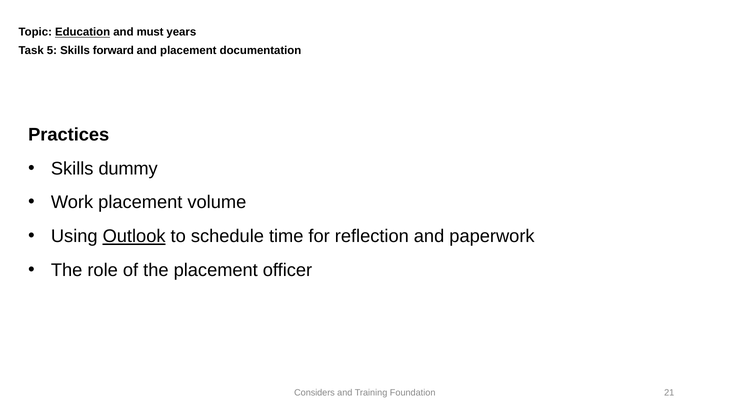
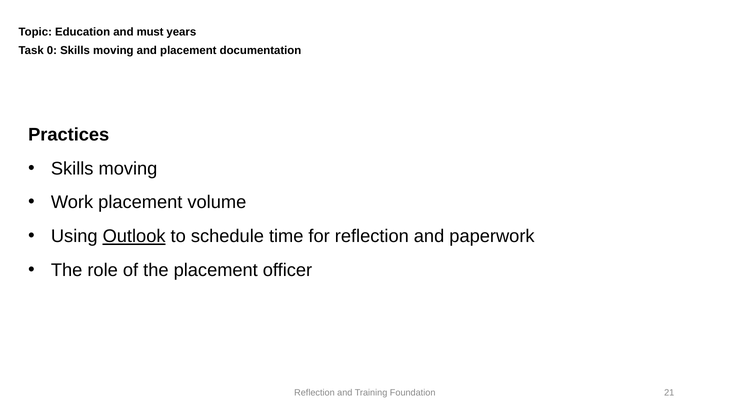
Education underline: present -> none
5: 5 -> 0
forward at (113, 50): forward -> moving
dummy at (128, 168): dummy -> moving
Considers at (315, 392): Considers -> Reflection
